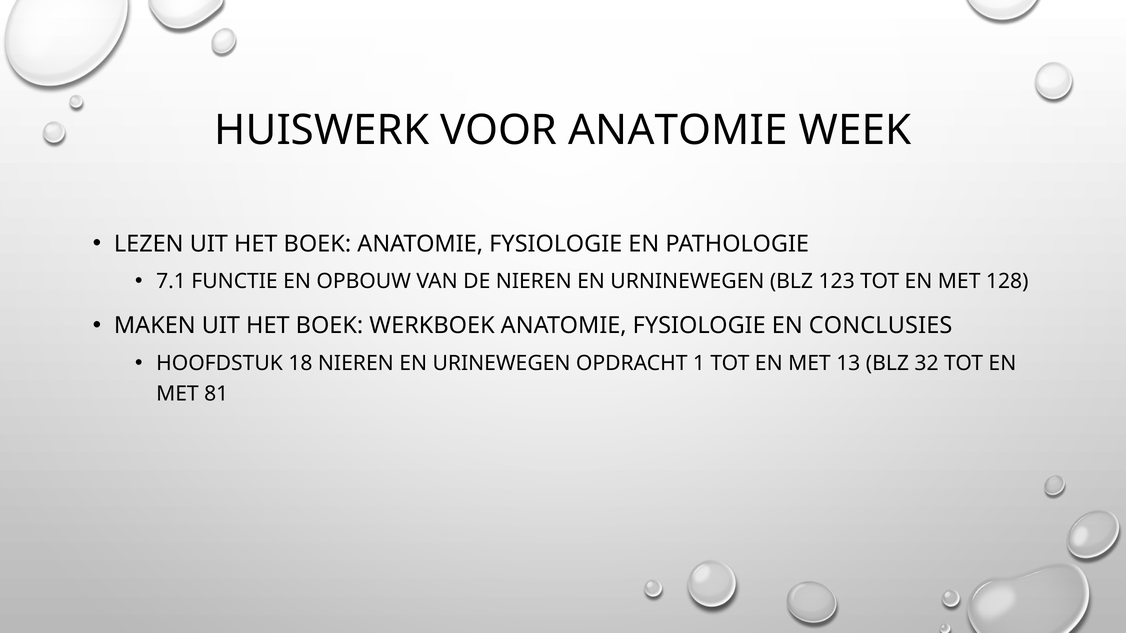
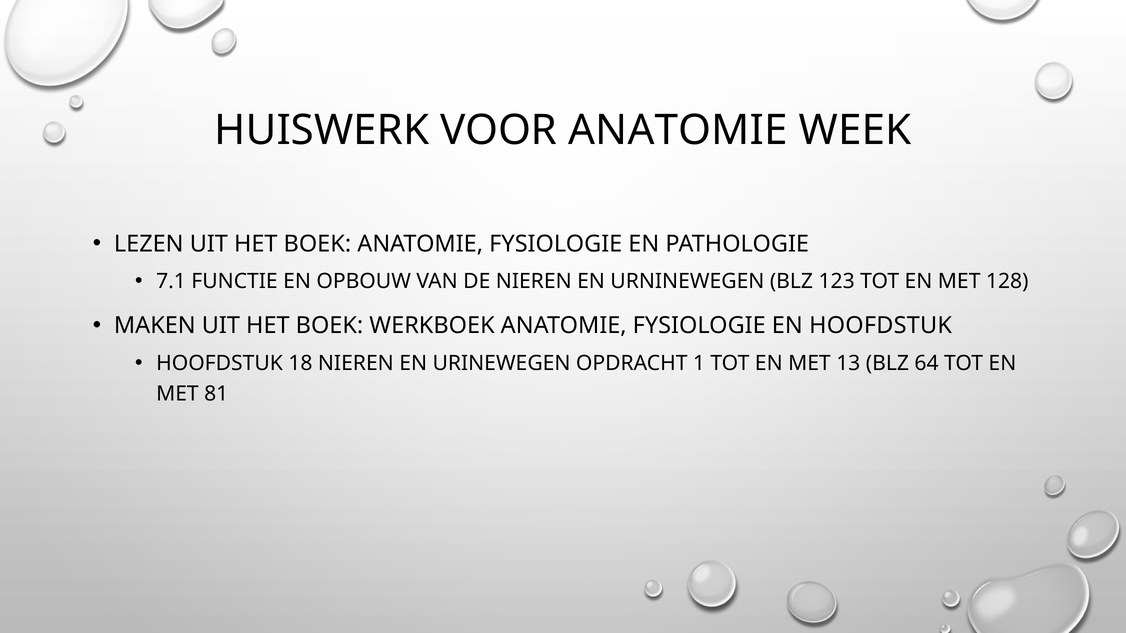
EN CONCLUSIES: CONCLUSIES -> HOOFDSTUK
32: 32 -> 64
